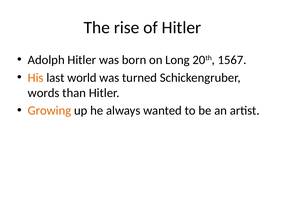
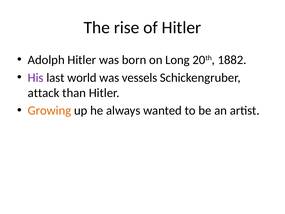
1567: 1567 -> 1882
His colour: orange -> purple
turned: turned -> vessels
words: words -> attack
